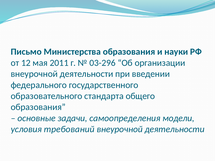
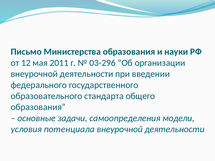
требований: требований -> потенциала
